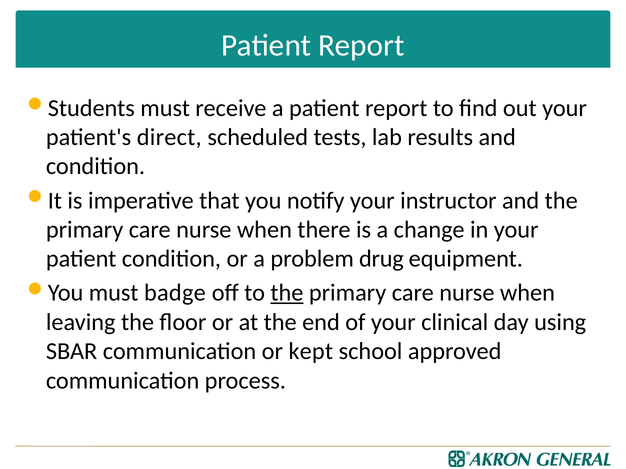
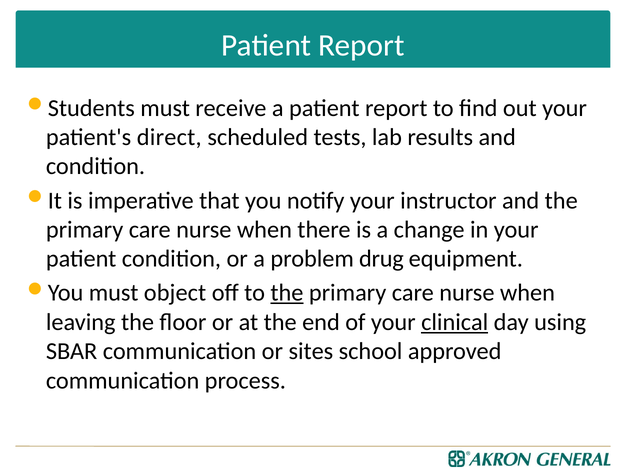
badge: badge -> object
clinical underline: none -> present
kept: kept -> sites
